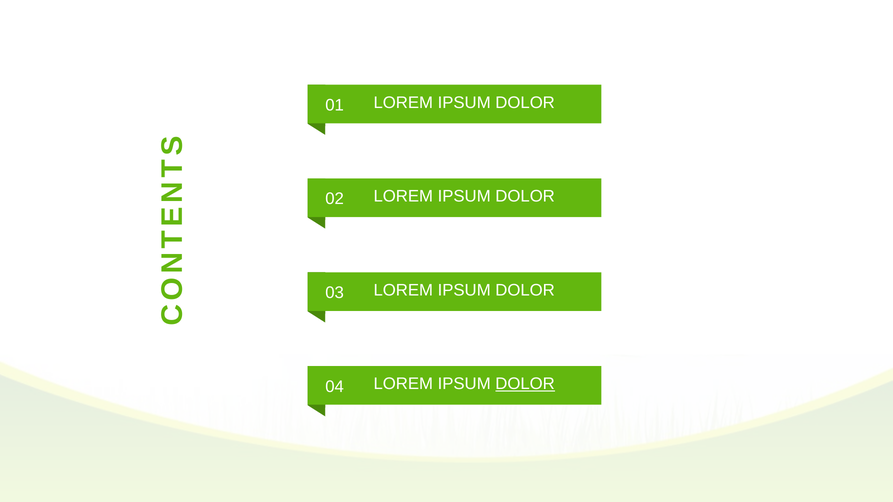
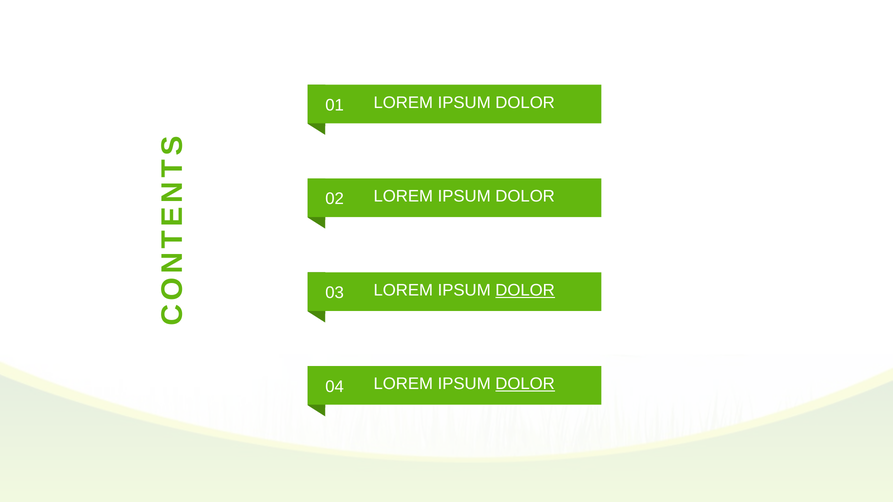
DOLOR at (525, 290) underline: none -> present
